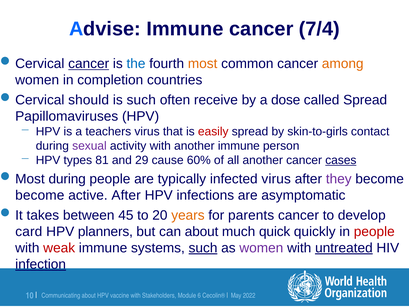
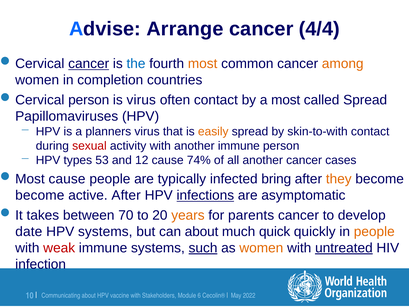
Advise Immune: Immune -> Arrange
7/4: 7/4 -> 4/4
should at (89, 100): should -> person
is such: such -> virus
often receive: receive -> contact
a dose: dose -> most
teachers: teachers -> planners
easily colour: red -> orange
skin-to-girls: skin-to-girls -> skin-to-with
sexual colour: purple -> red
81: 81 -> 53
29: 29 -> 12
60%: 60% -> 74%
cases underline: present -> none
during at (67, 179): during -> cause
infected virus: virus -> bring
they colour: purple -> orange
infections underline: none -> present
45: 45 -> 70
card: card -> date
HPV planners: planners -> systems
people at (374, 231) colour: red -> orange
women at (261, 248) colour: purple -> orange
infection underline: present -> none
